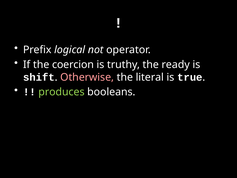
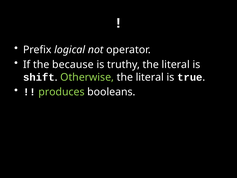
coercion: coercion -> because
truthy the ready: ready -> literal
Otherwise colour: pink -> light green
